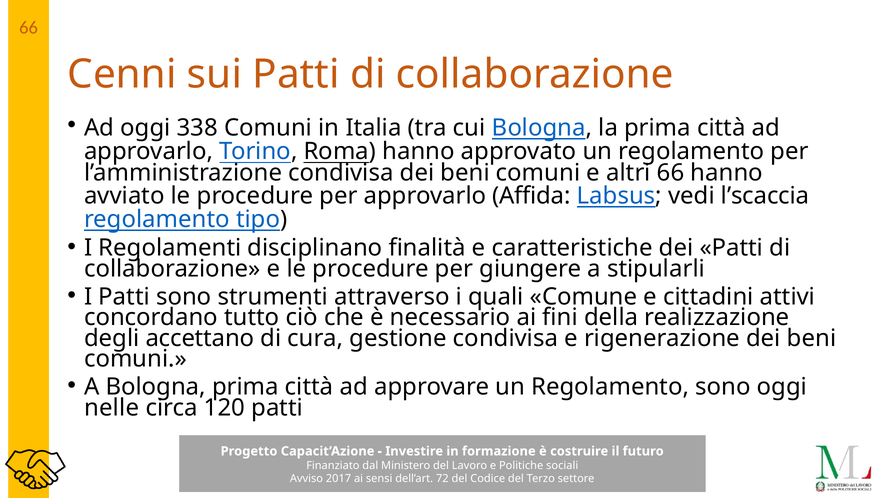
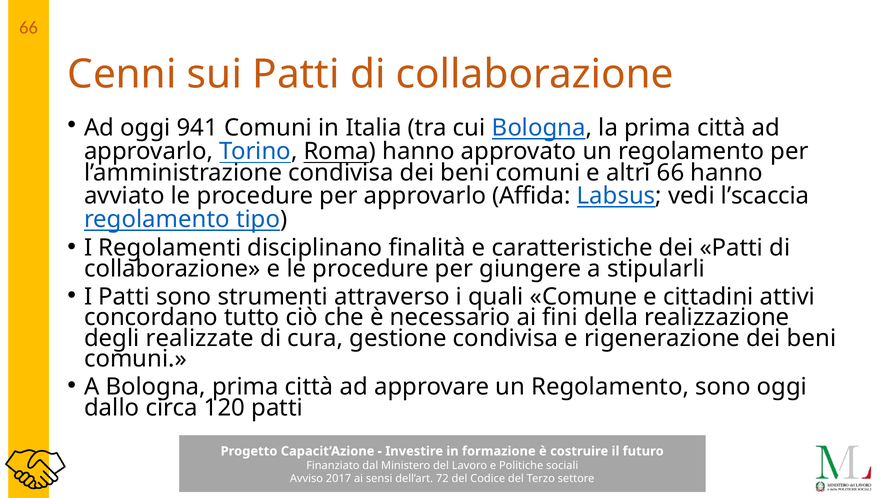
338: 338 -> 941
accettano: accettano -> realizzate
nelle: nelle -> dallo
